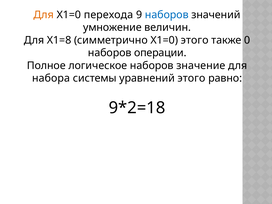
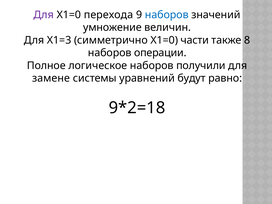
Для at (44, 15) colour: orange -> purple
Х1=8: Х1=8 -> Х1=3
Х1=0 этого: этого -> части
0: 0 -> 8
значение: значение -> получили
набора: набора -> замене
уравнений этого: этого -> будут
